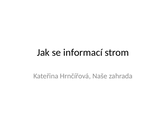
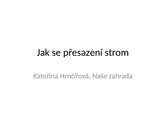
informací: informací -> přesazení
